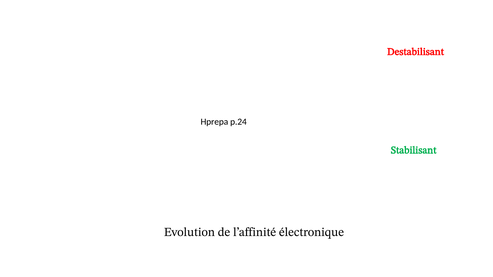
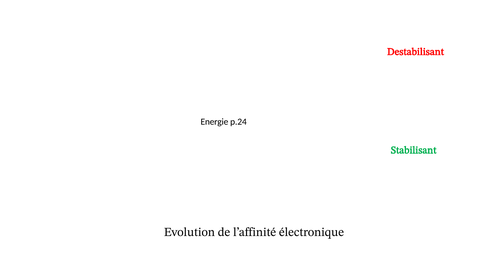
Hprepa: Hprepa -> Energie
